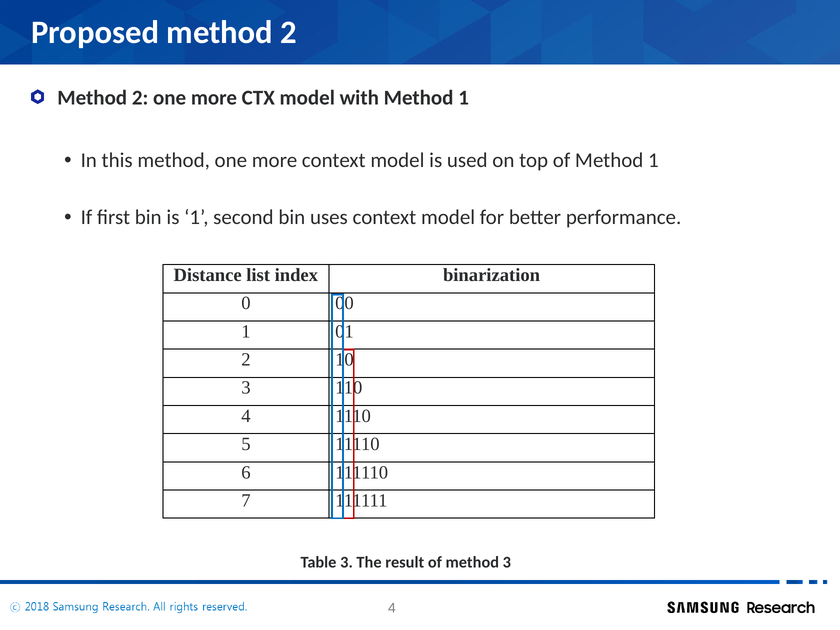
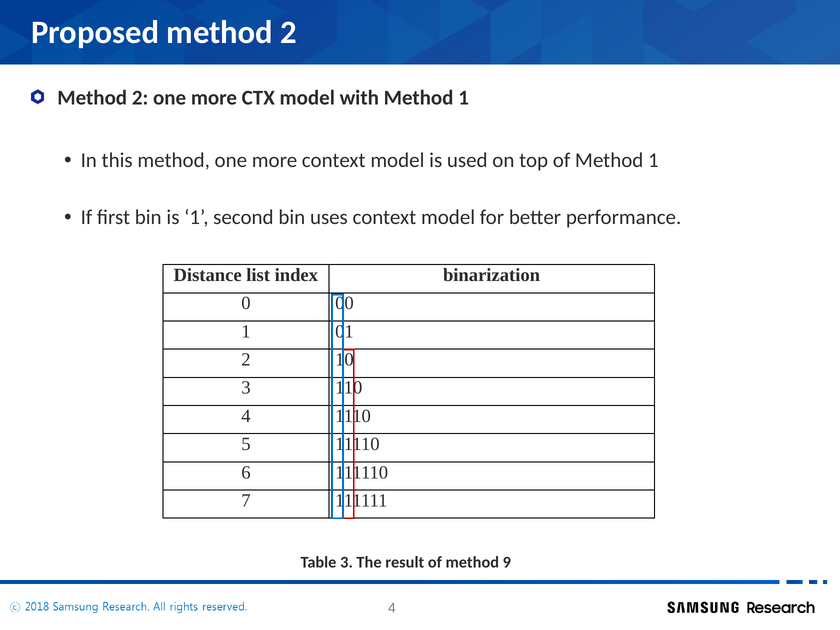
method 3: 3 -> 9
